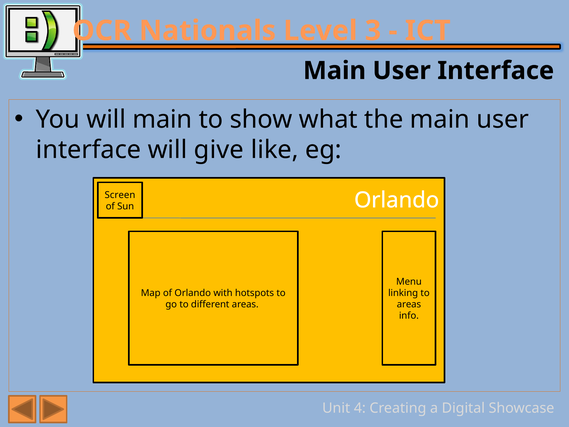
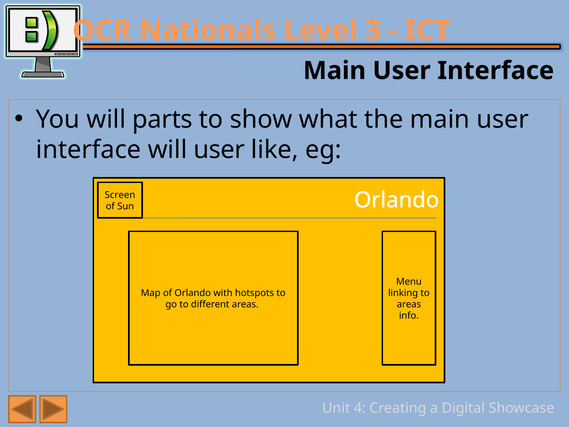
will main: main -> parts
will give: give -> user
